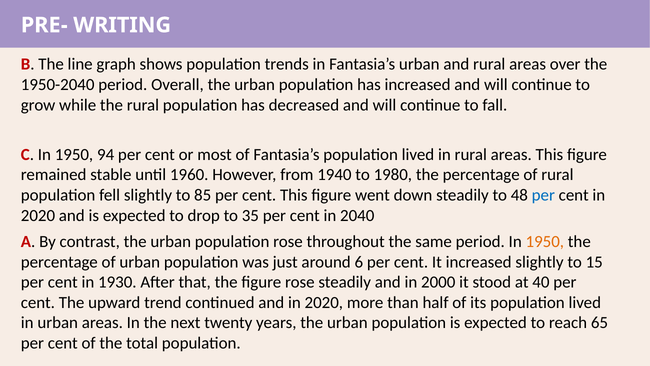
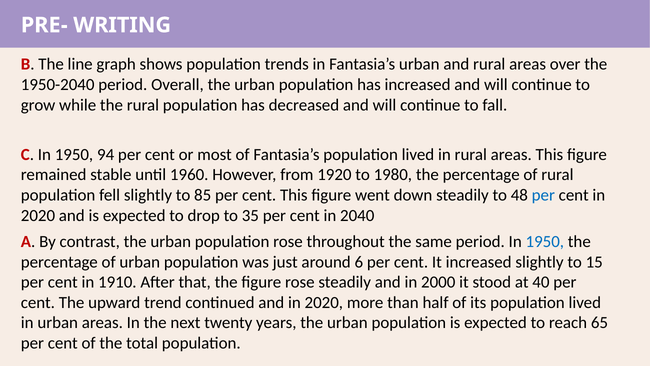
1940: 1940 -> 1920
1950 at (545, 241) colour: orange -> blue
1930: 1930 -> 1910
